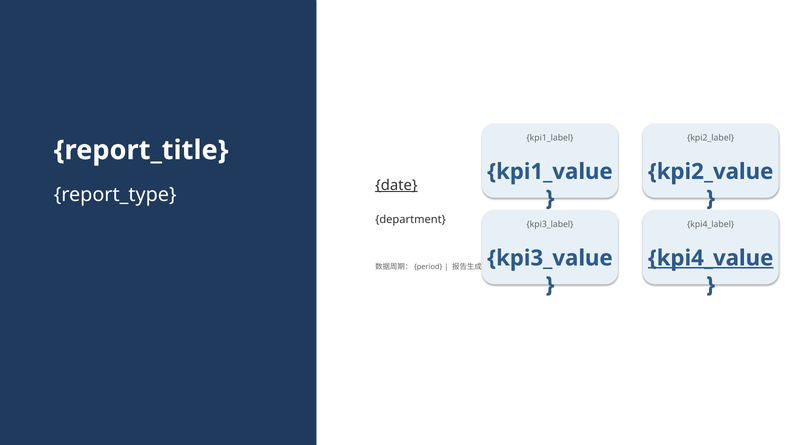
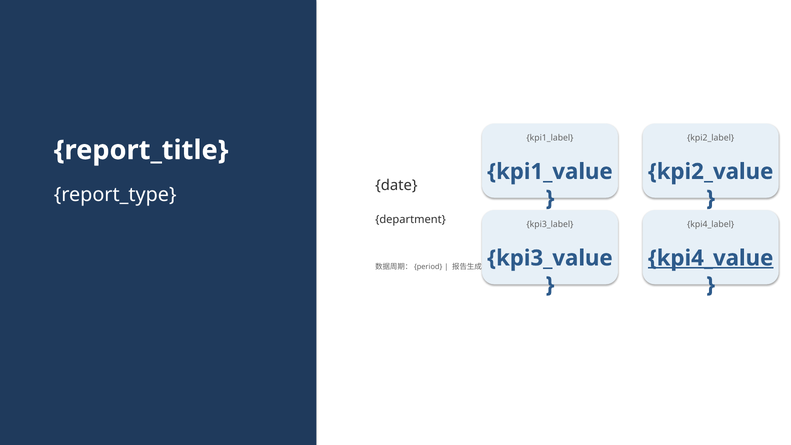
date underline: present -> none
